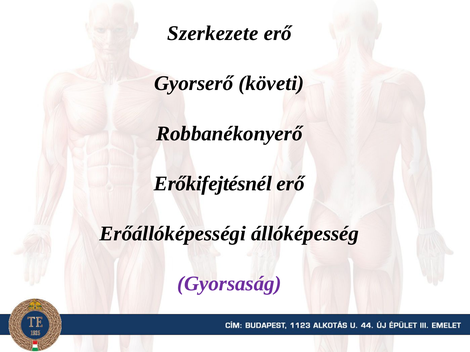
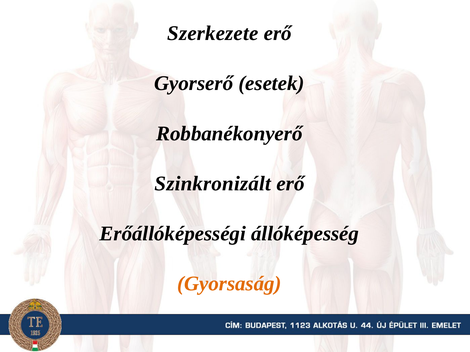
követi: követi -> esetek
Erőkifejtésnél: Erőkifejtésnél -> Szinkronizált
Gyorsaság colour: purple -> orange
